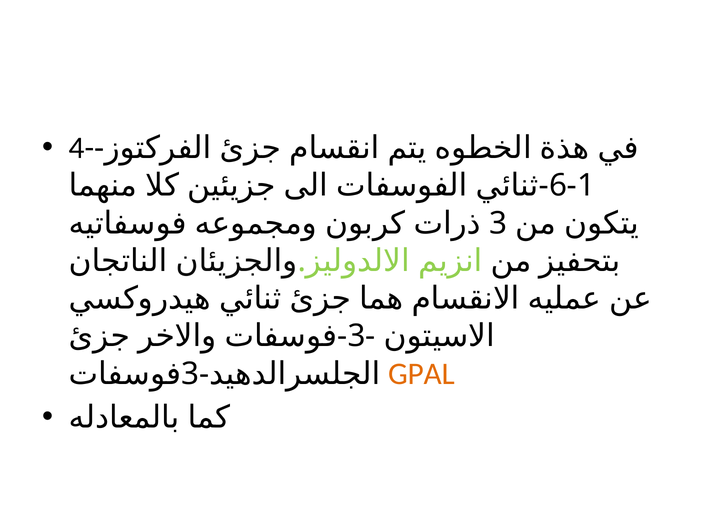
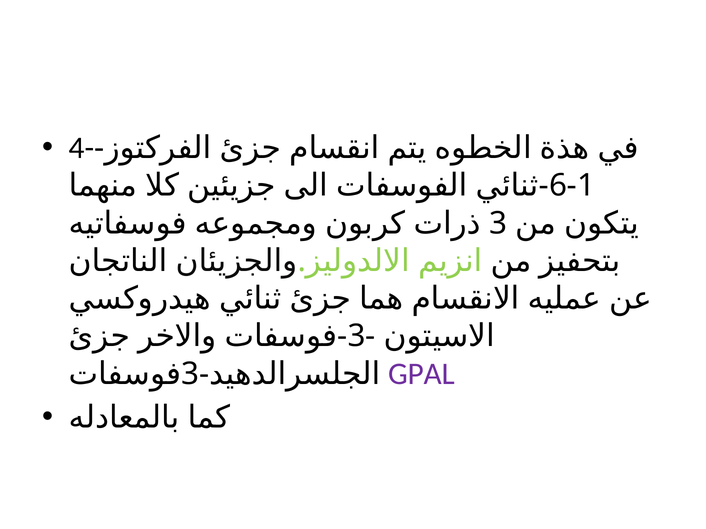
GPAL colour: orange -> purple
